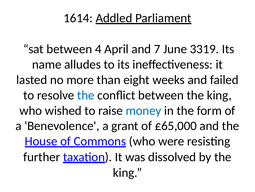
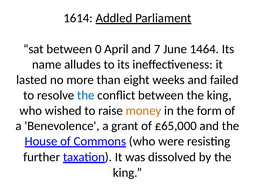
4: 4 -> 0
3319: 3319 -> 1464
money colour: blue -> orange
